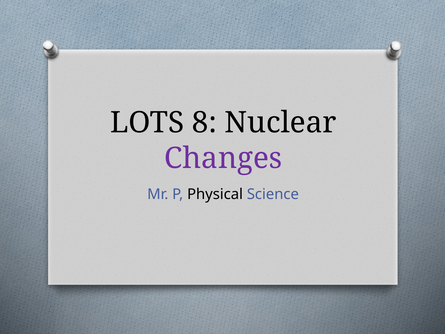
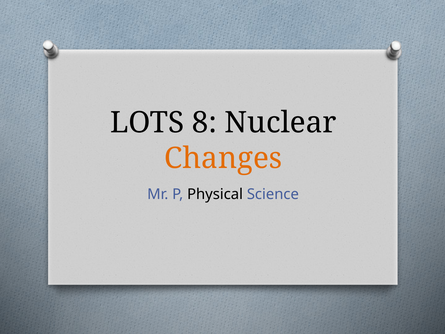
Changes colour: purple -> orange
